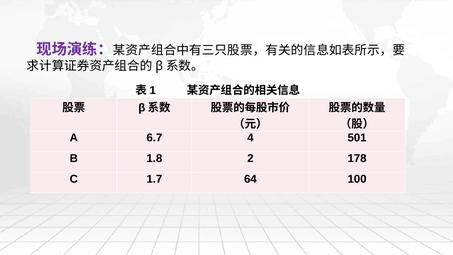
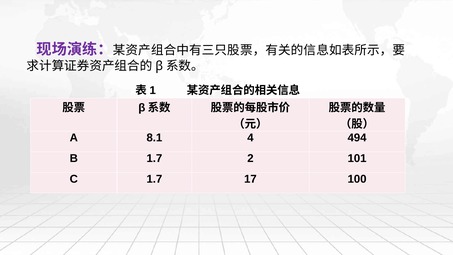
6.7: 6.7 -> 8.1
501: 501 -> 494
B 1.8: 1.8 -> 1.7
178: 178 -> 101
64: 64 -> 17
